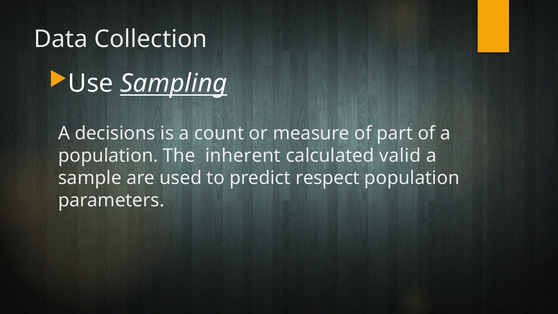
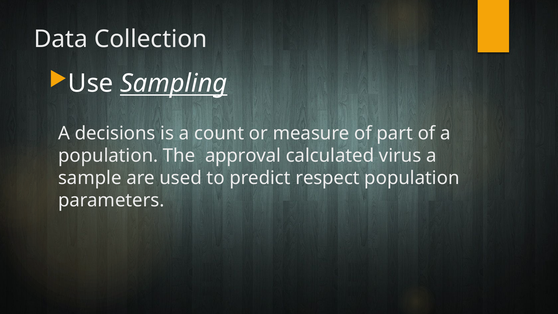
inherent: inherent -> approval
valid: valid -> virus
